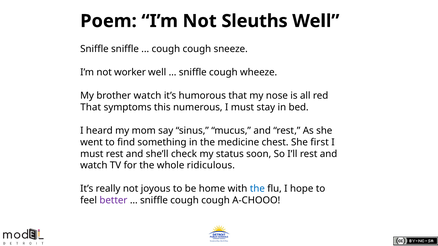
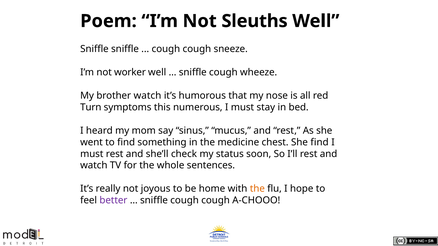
That at (91, 107): That -> Turn
She first: first -> find
ridiculous: ridiculous -> sentences
the at (257, 189) colour: blue -> orange
